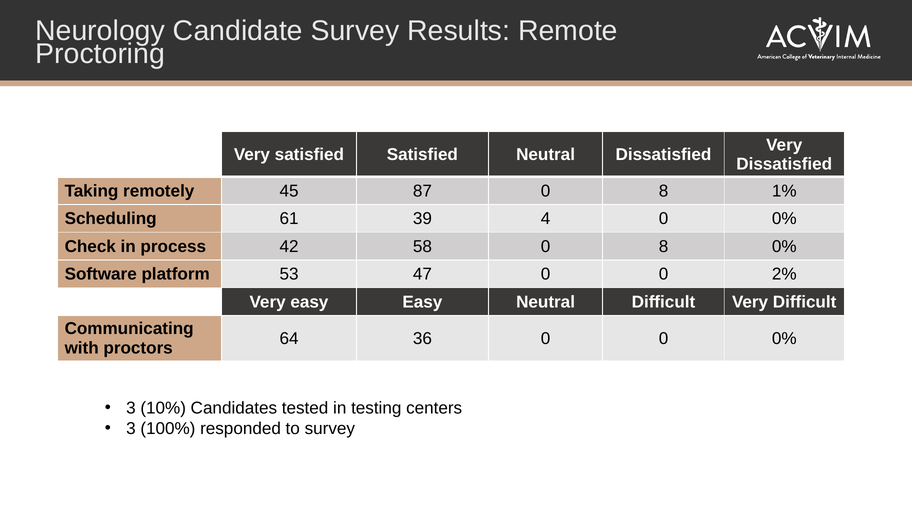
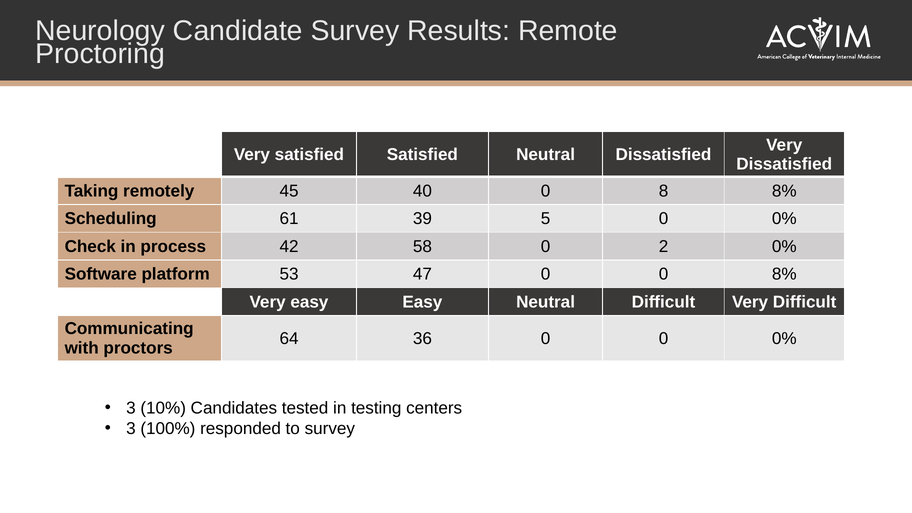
87: 87 -> 40
8 1%: 1% -> 8%
4: 4 -> 5
58 0 8: 8 -> 2
0 2%: 2% -> 8%
